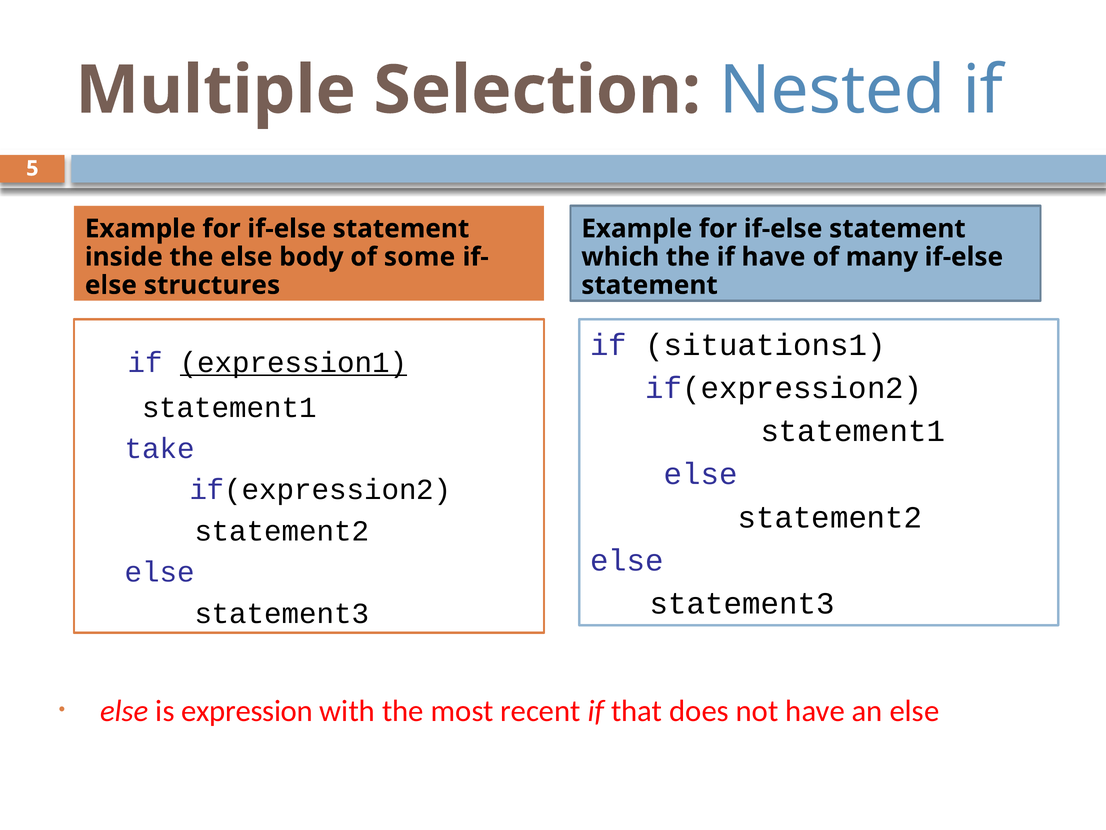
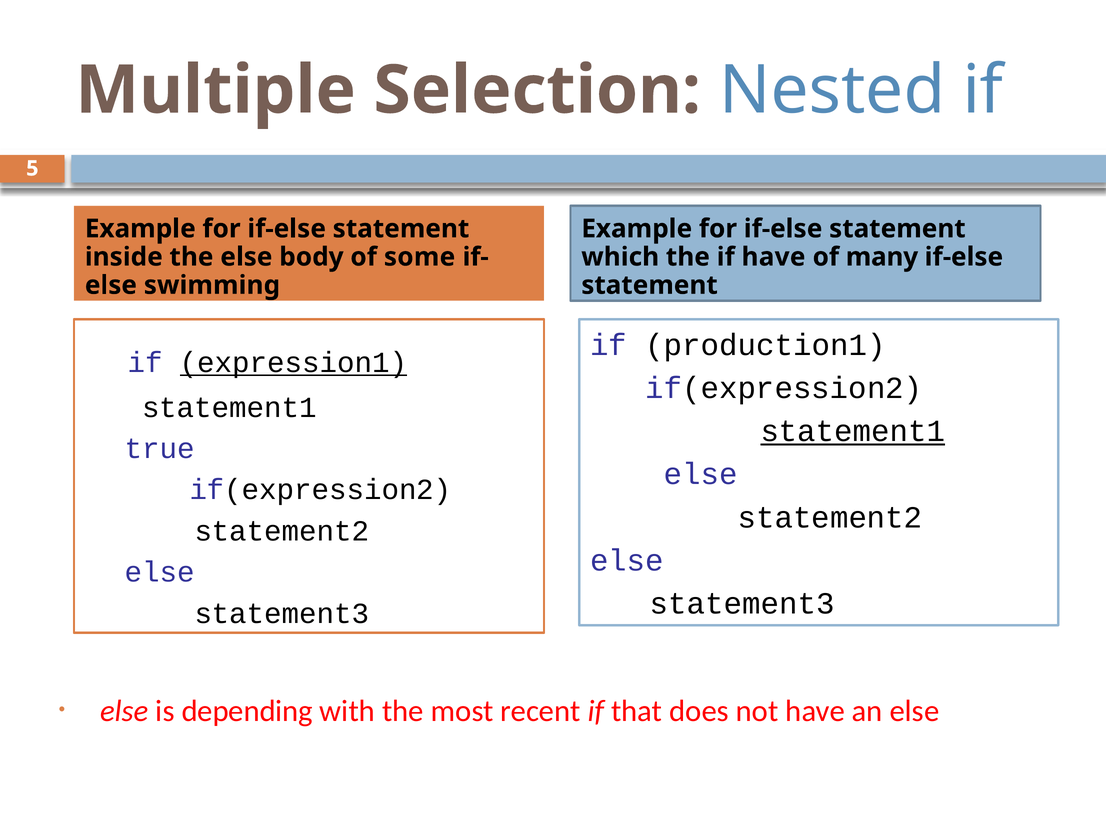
structures: structures -> swimming
situations1: situations1 -> production1
statement1 at (853, 431) underline: none -> present
take: take -> true
expression: expression -> depending
